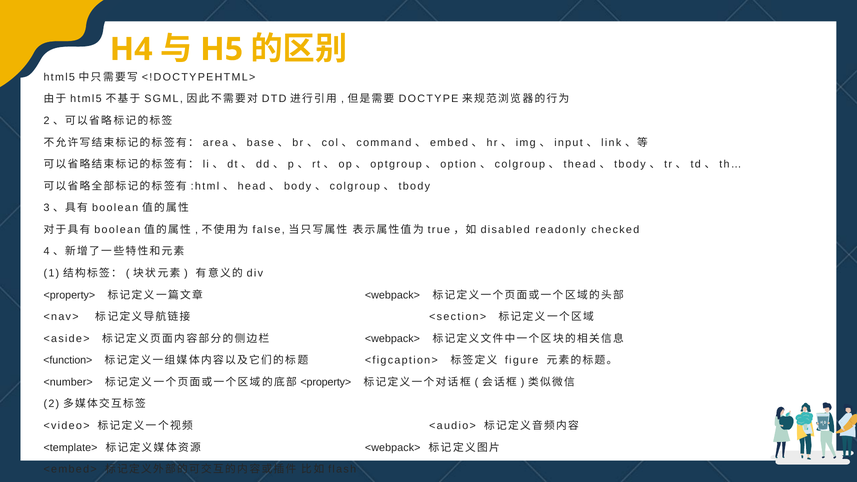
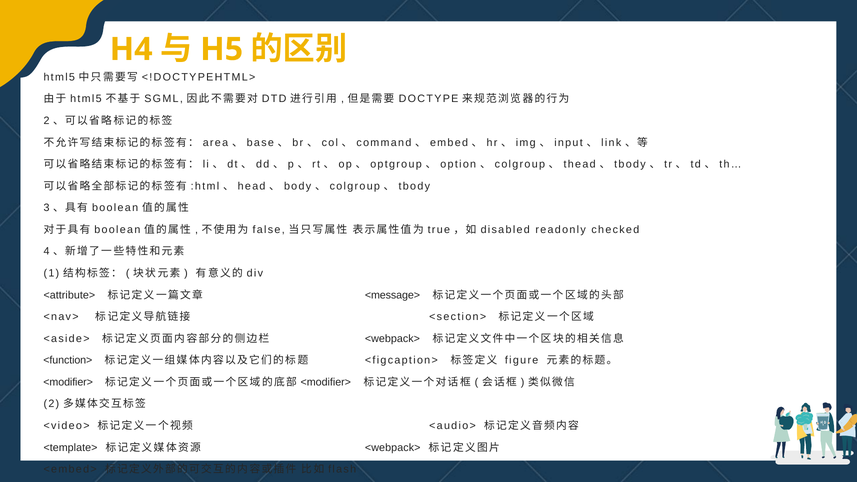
<property> at (69, 295): <property> -> <attribute>
<webpack> at (392, 295): <webpack> -> <message>
<number> at (68, 382): <number> -> <modifier>
<property> at (326, 382): <property> -> <modifier>
